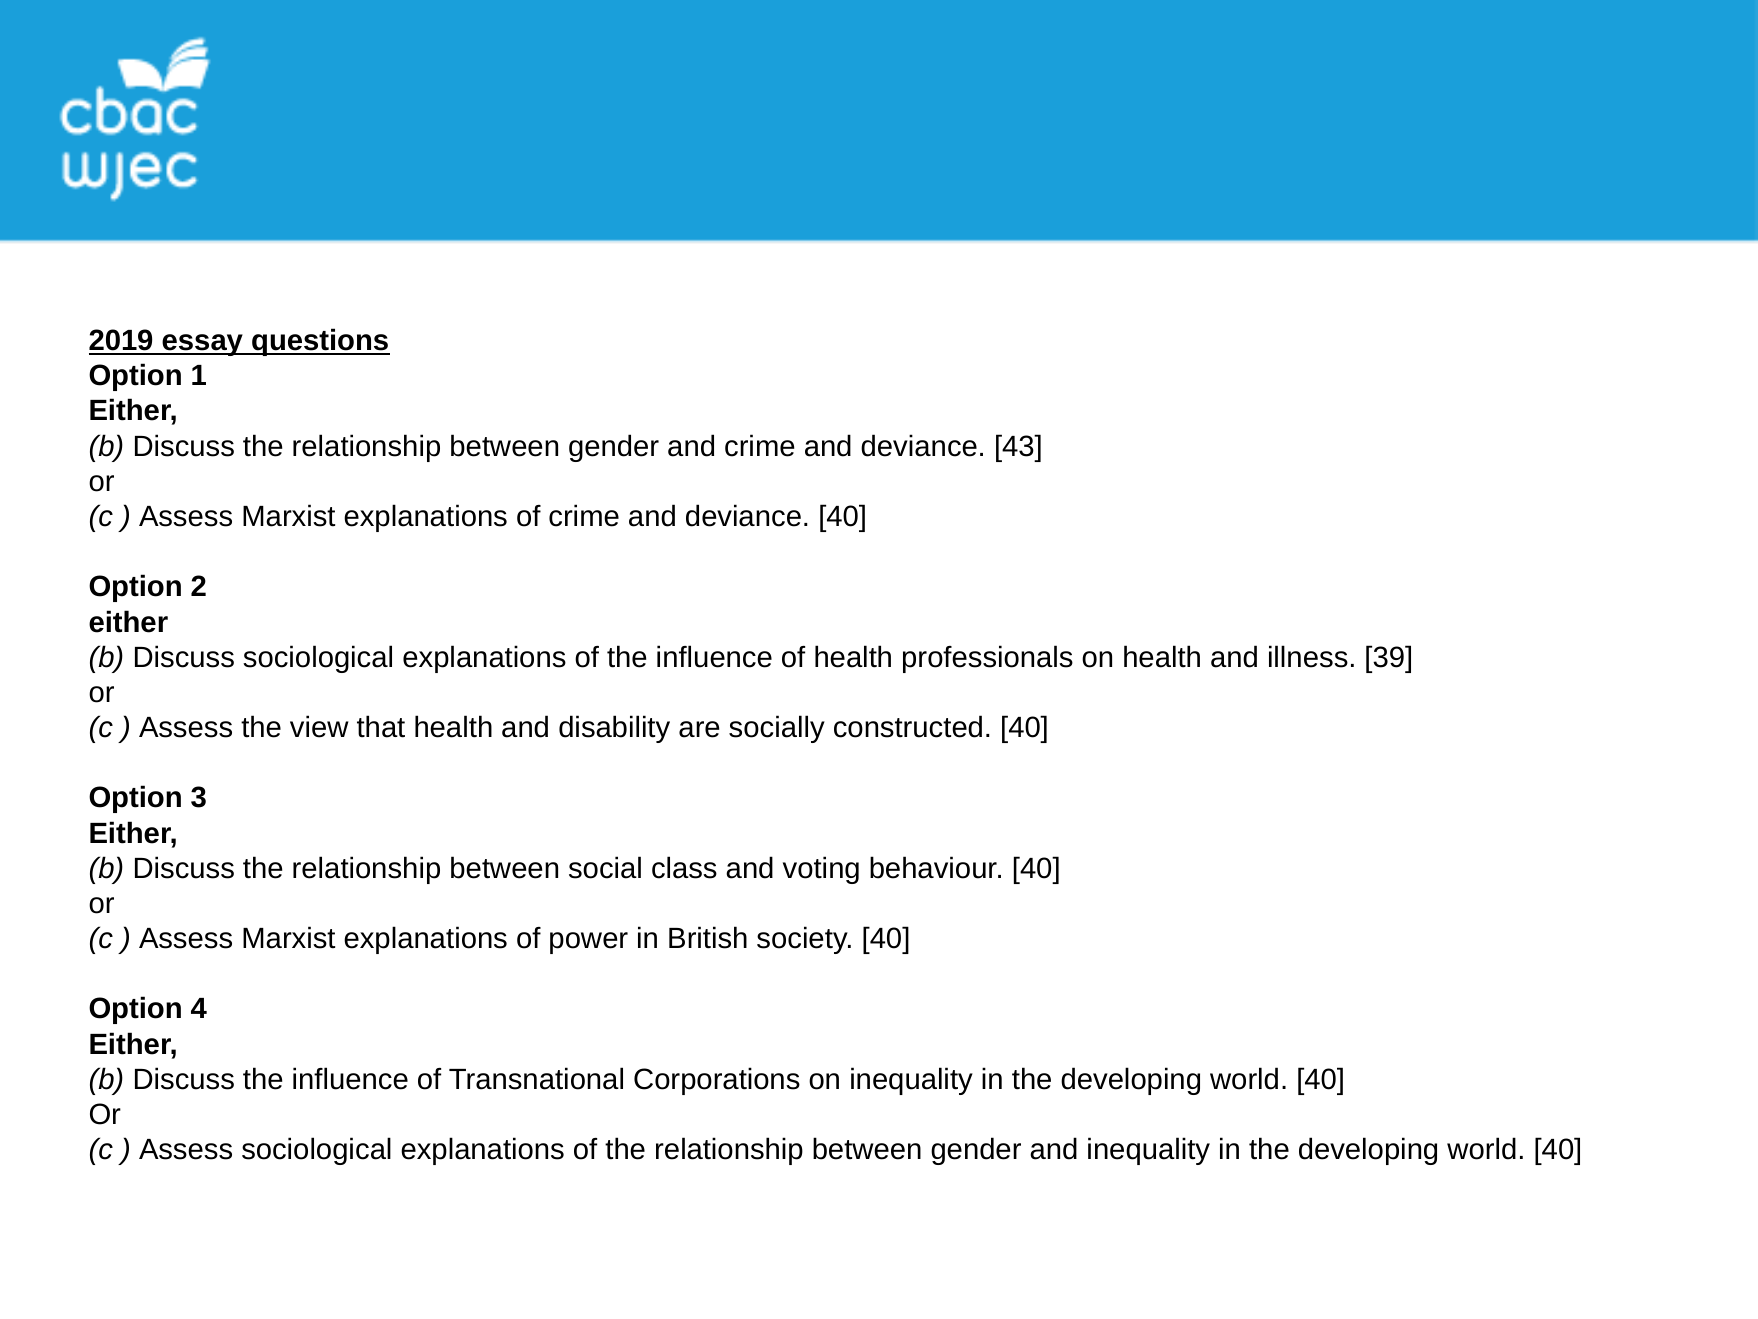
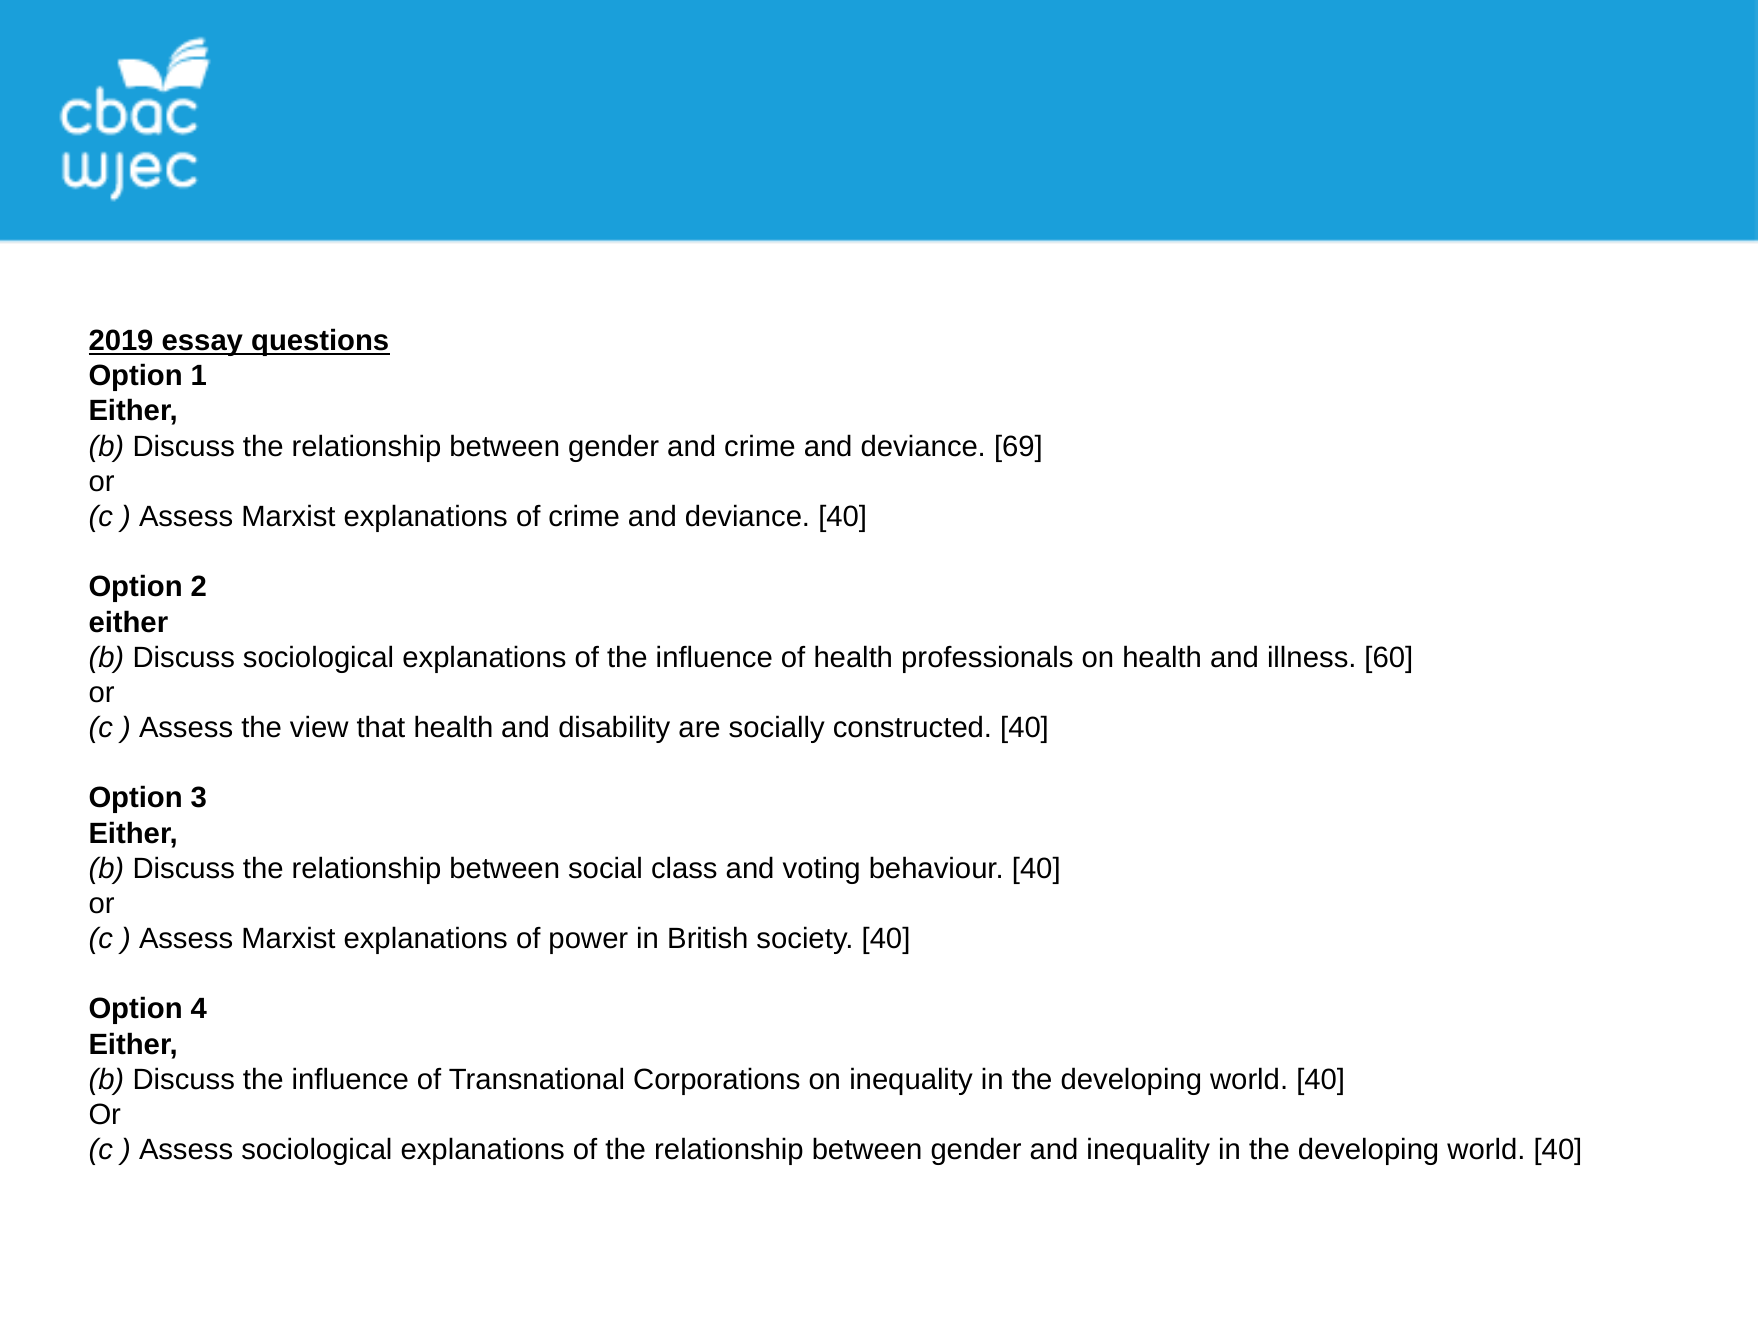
43: 43 -> 69
39: 39 -> 60
